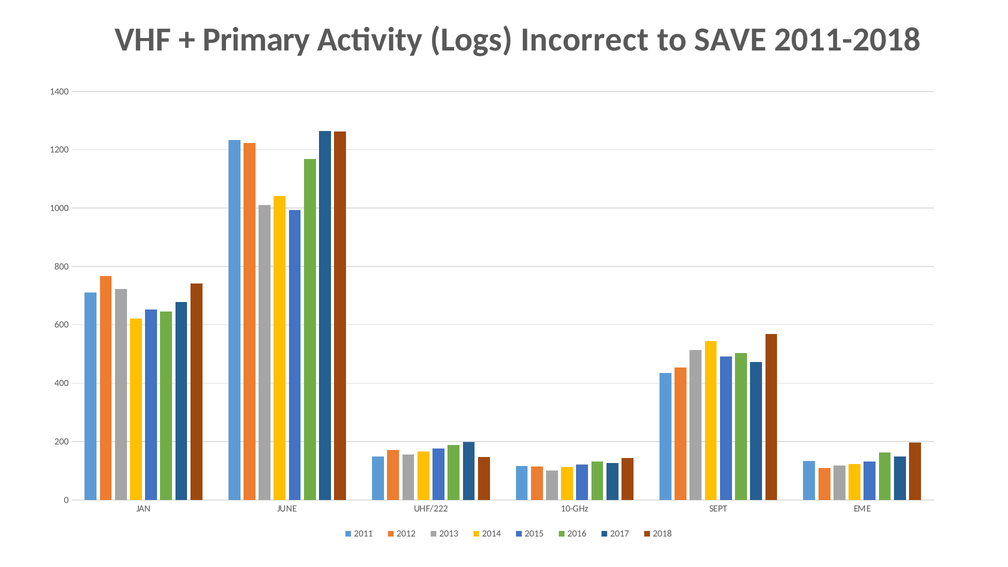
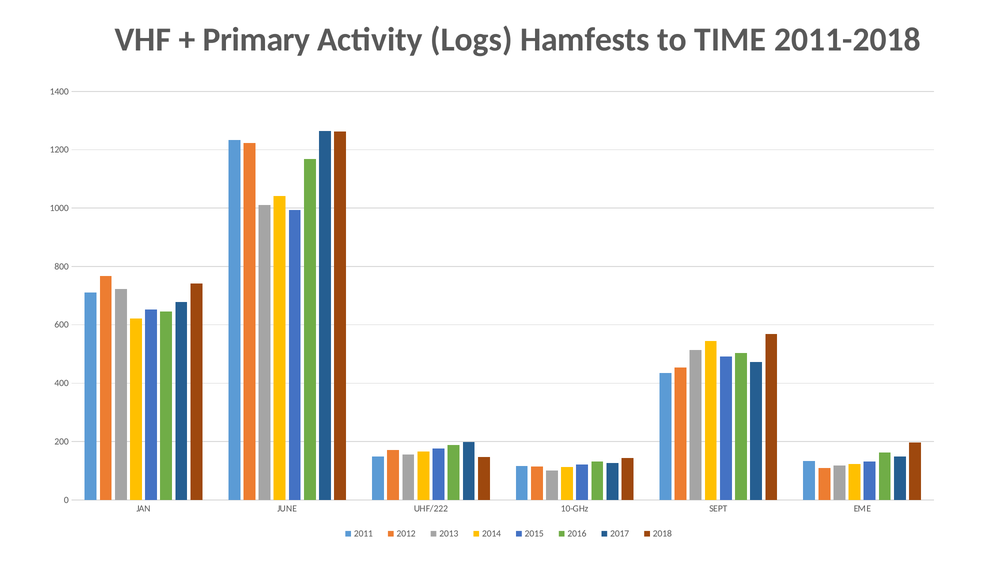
Incorrect: Incorrect -> Hamfests
SAVE: SAVE -> TIME
